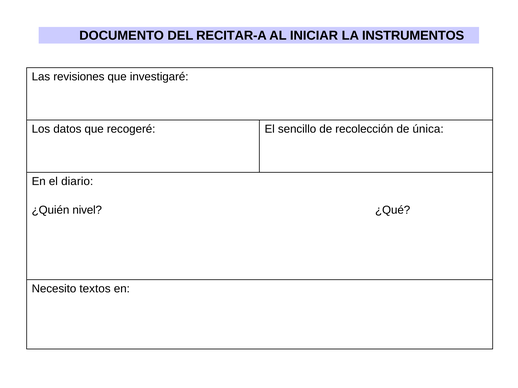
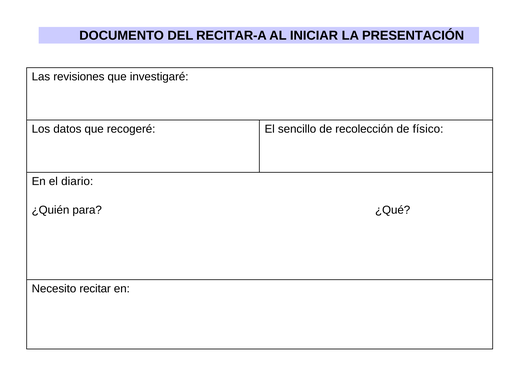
INSTRUMENTOS: INSTRUMENTOS -> PRESENTACIÓN
única: única -> físico
nivel: nivel -> para
textos: textos -> recitar
